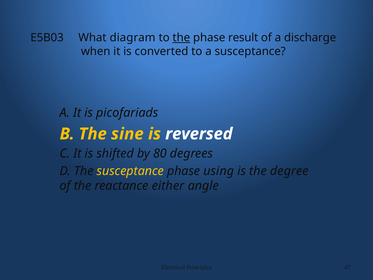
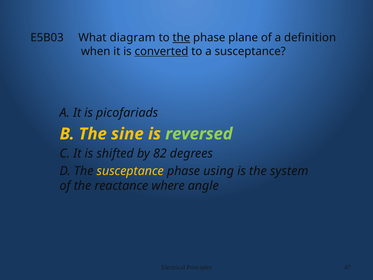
result: result -> plane
discharge: discharge -> definition
converted underline: none -> present
reversed colour: white -> light green
80: 80 -> 82
degree: degree -> system
either: either -> where
